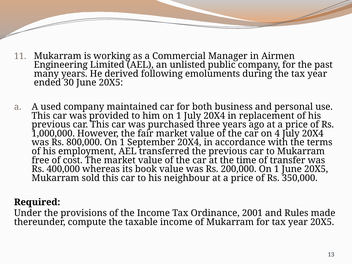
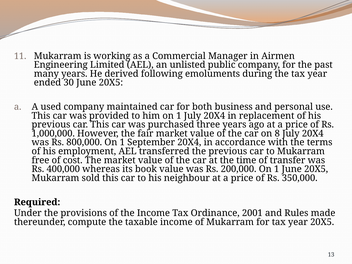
4: 4 -> 8
